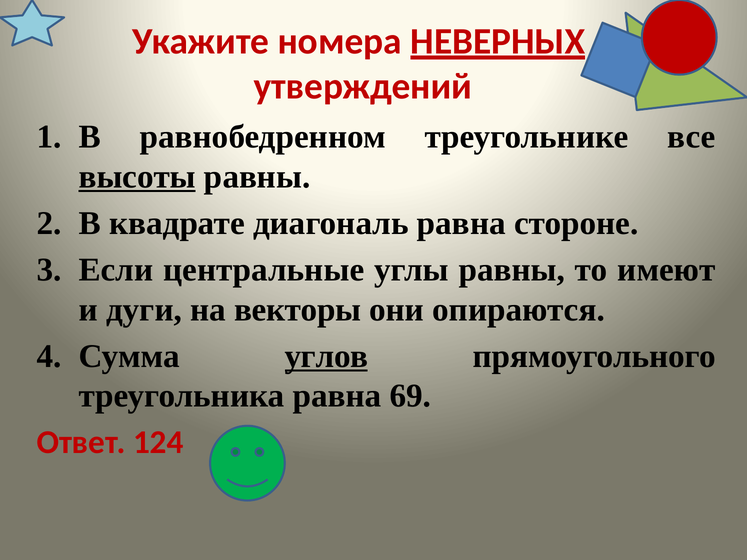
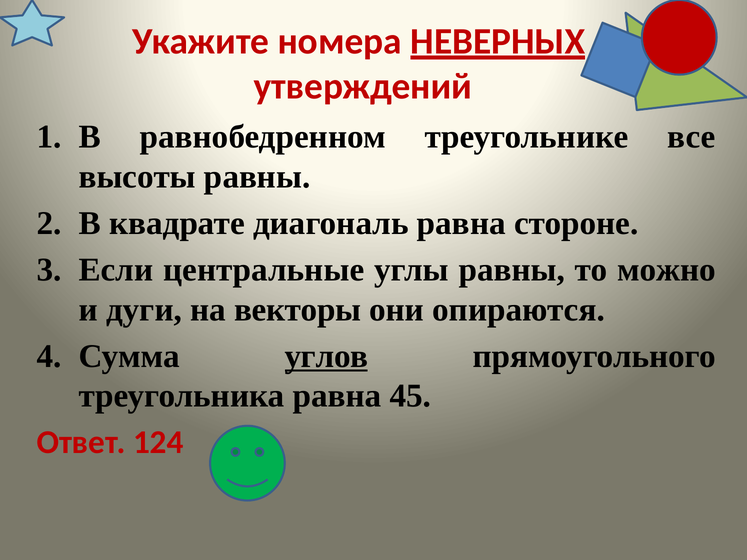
высоты underline: present -> none
имеют: имеют -> можно
69: 69 -> 45
